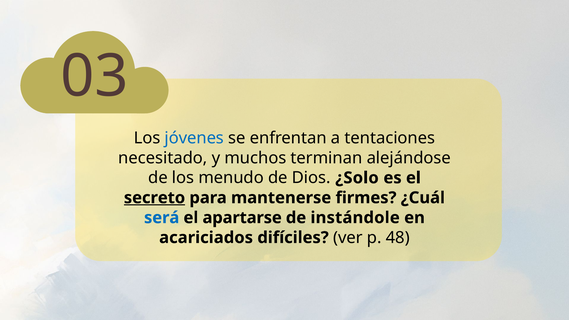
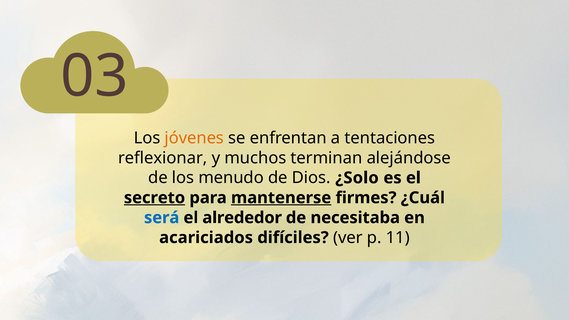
jóvenes colour: blue -> orange
necesitado: necesitado -> reflexionar
mantenerse underline: none -> present
apartarse: apartarse -> alrededor
instándole: instándole -> necesitaba
48: 48 -> 11
